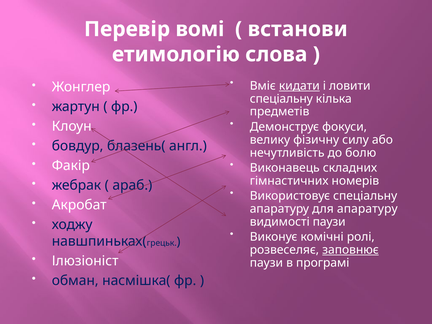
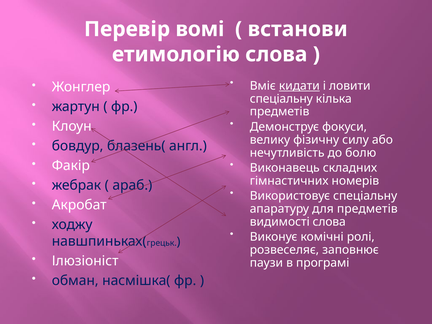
для апаратуру: апаратуру -> предметів
видимості паузи: паузи -> слова
заповнює underline: present -> none
